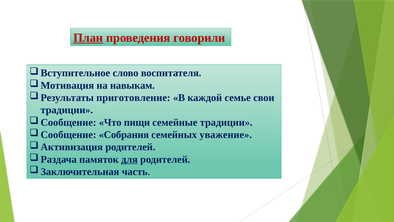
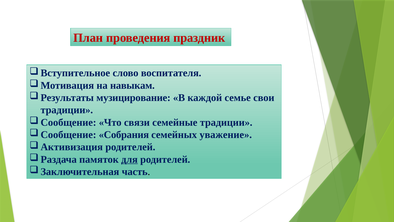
План underline: present -> none
говорили: говорили -> праздник
приготовление: приготовление -> музицирование
пищи: пищи -> связи
